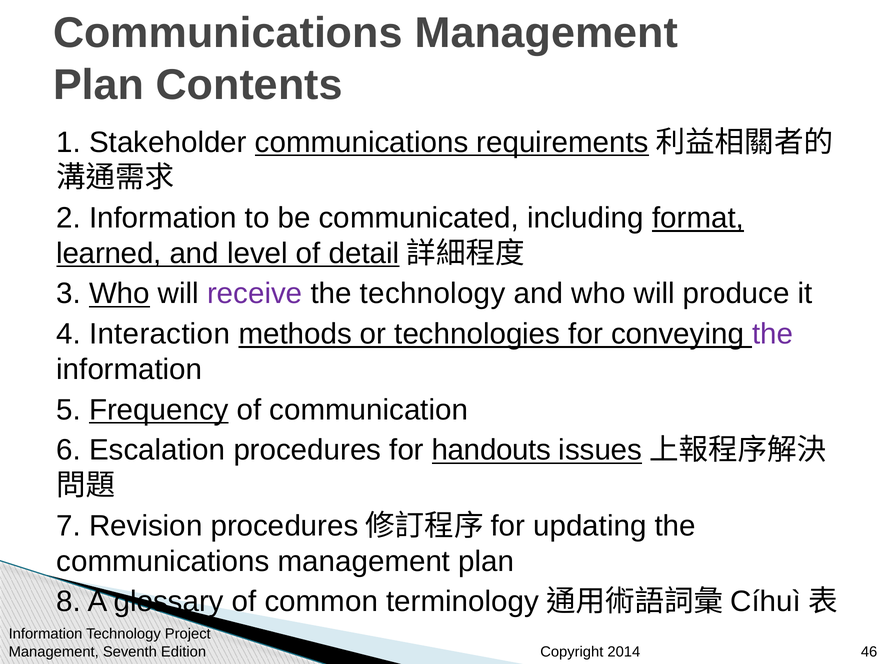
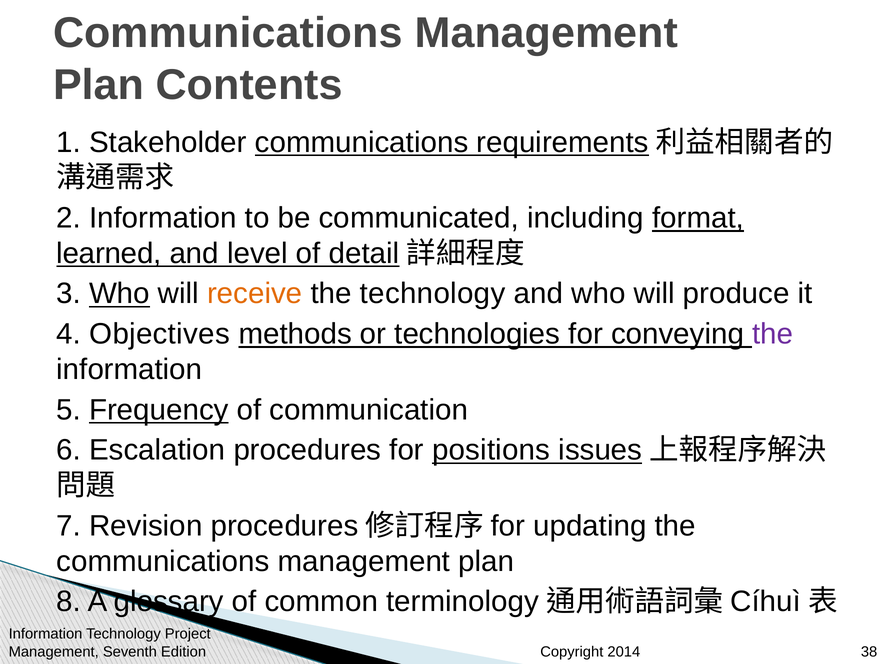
receive colour: purple -> orange
Interaction: Interaction -> Objectives
handouts: handouts -> positions
46: 46 -> 38
